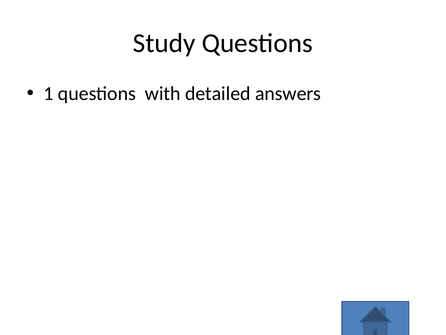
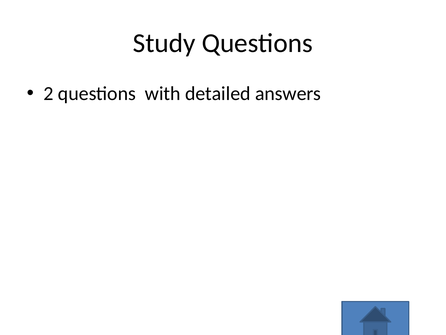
1: 1 -> 2
